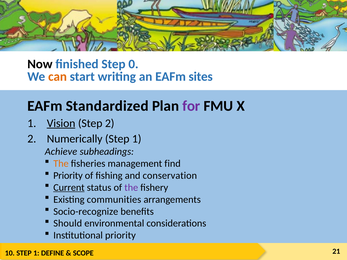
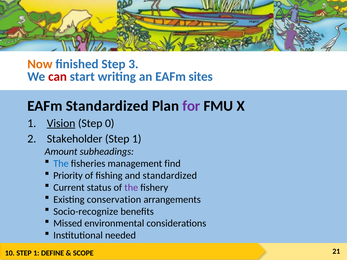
Now colour: black -> orange
0: 0 -> 3
can colour: orange -> red
Step 2: 2 -> 0
Numerically: Numerically -> Stakeholder
Achieve: Achieve -> Amount
The at (61, 164) colour: orange -> blue
and conservation: conservation -> standardized
Current underline: present -> none
communities: communities -> conservation
Should: Should -> Missed
Institutional priority: priority -> needed
